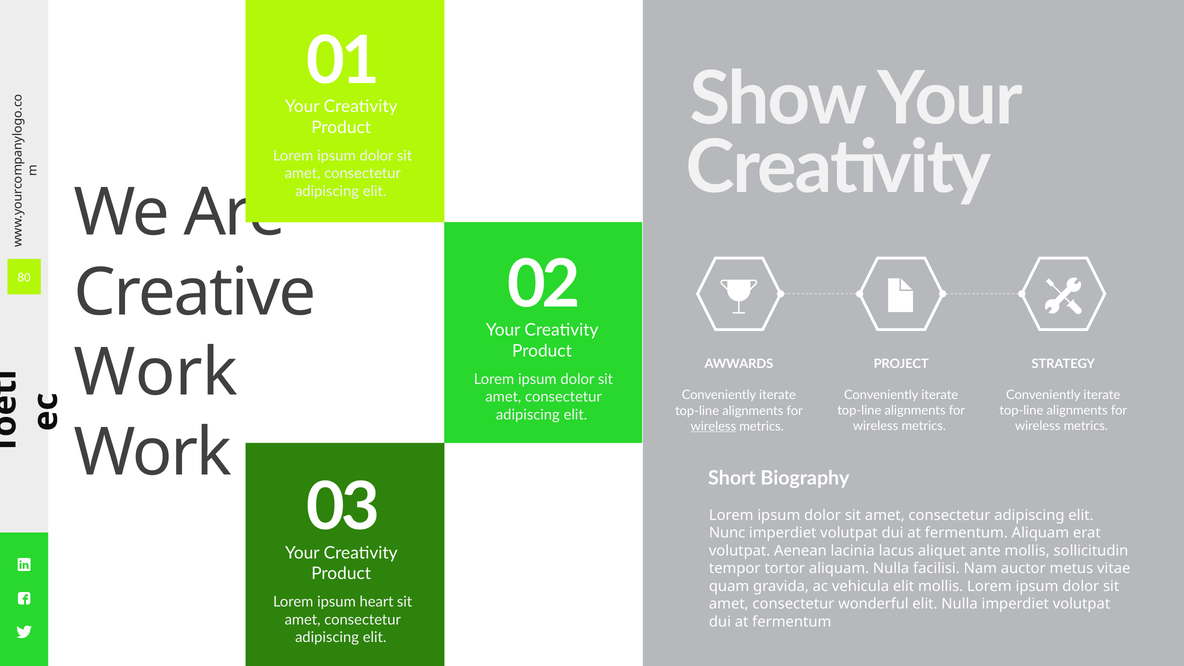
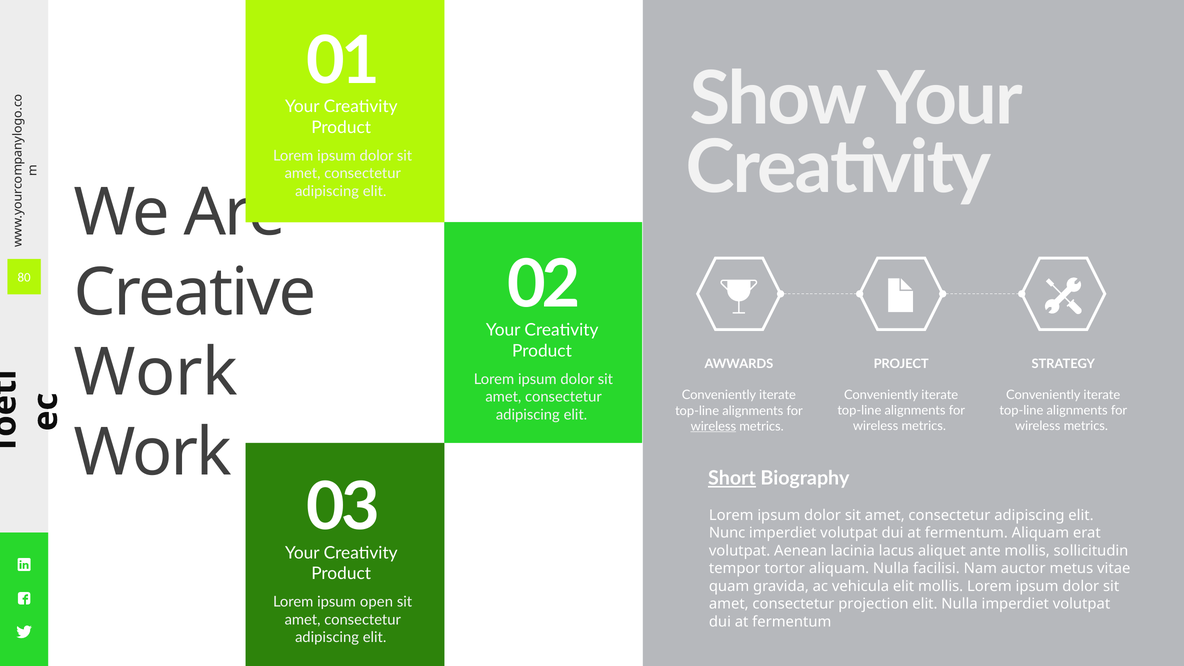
Short underline: none -> present
heart: heart -> open
wonderful: wonderful -> projection
